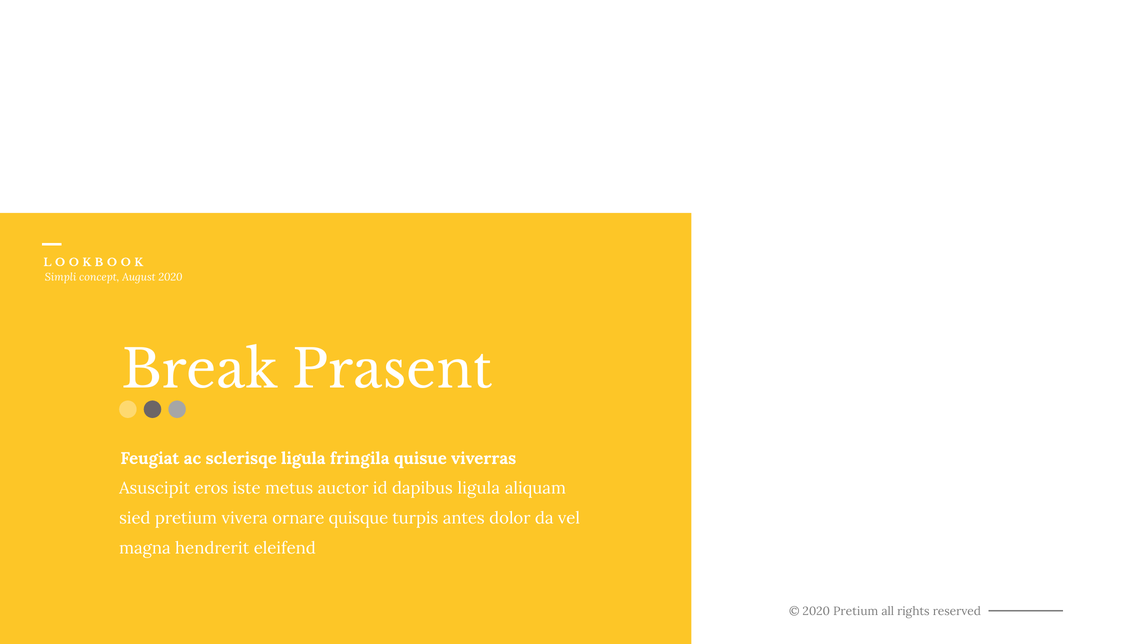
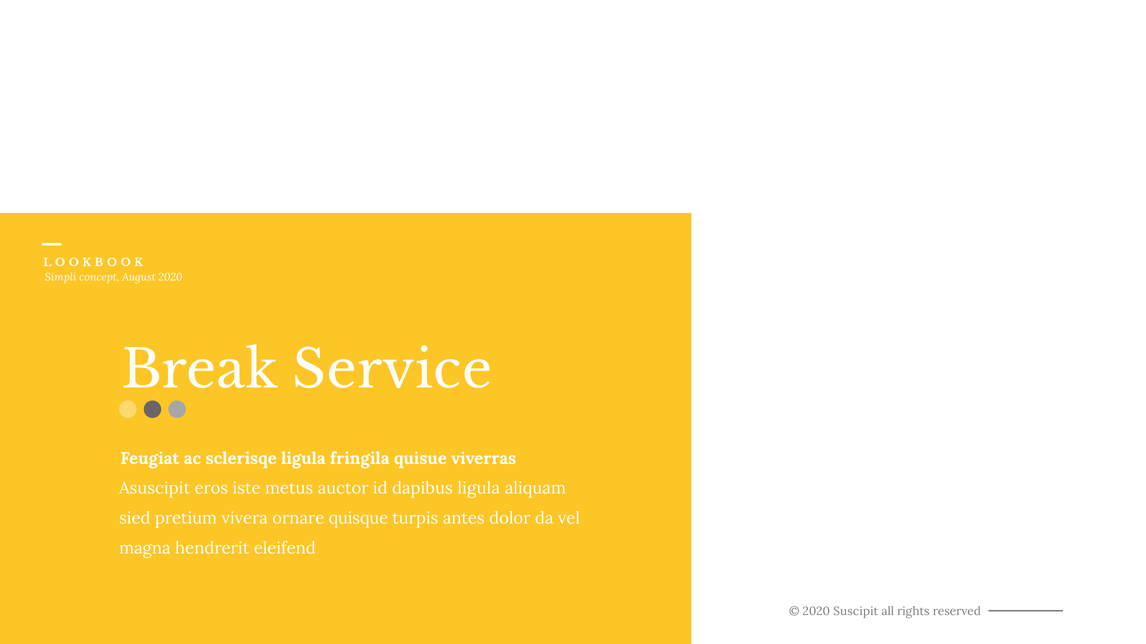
Prasent: Prasent -> Service
2020 Pretium: Pretium -> Suscipit
